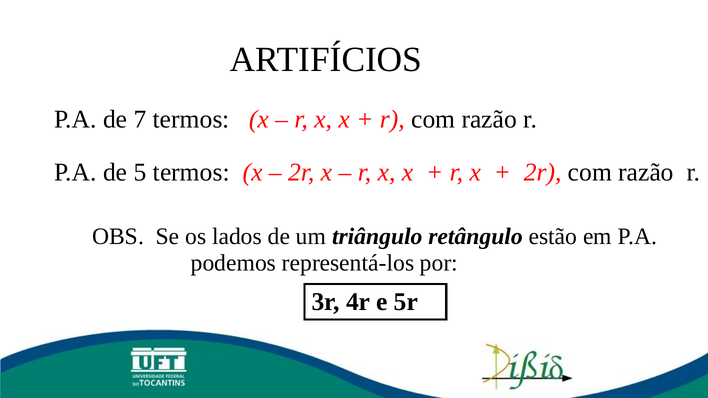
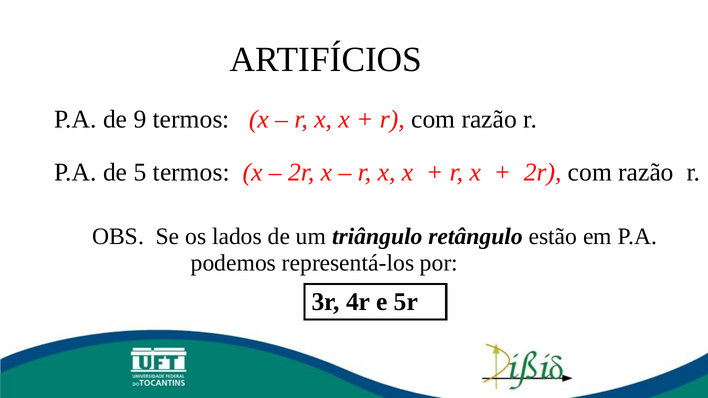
7: 7 -> 9
